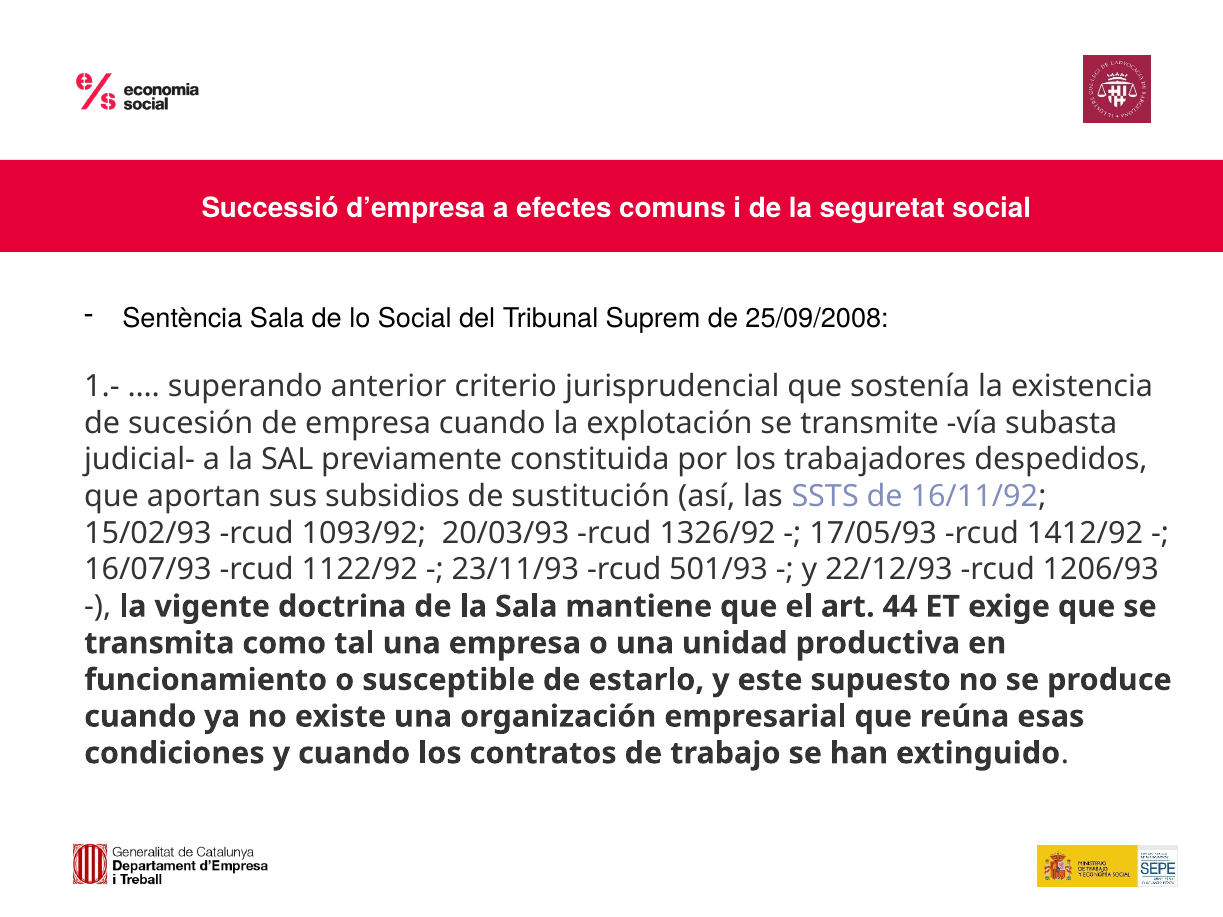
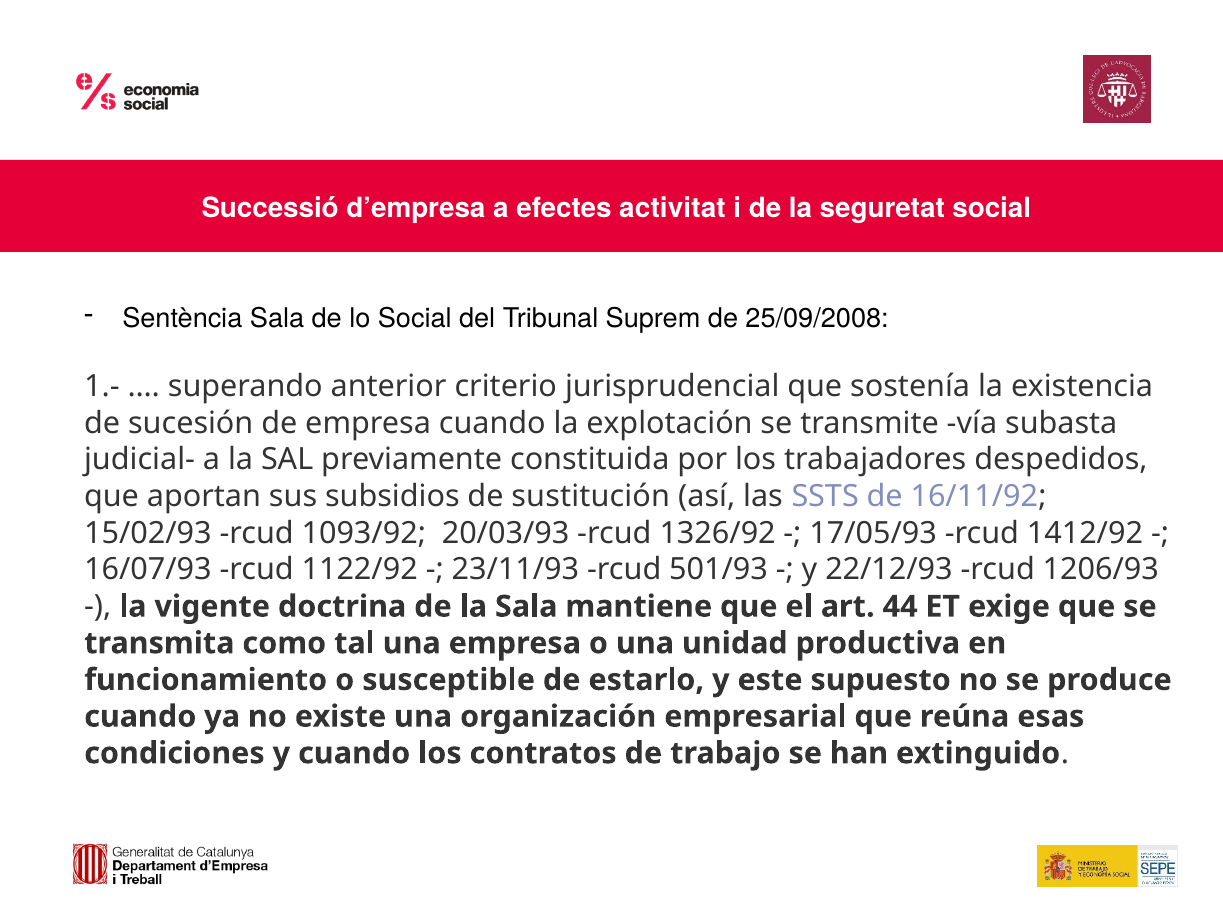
comuns: comuns -> activitat
